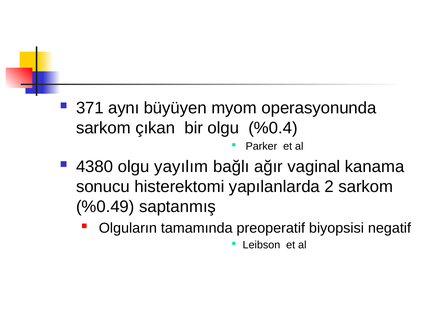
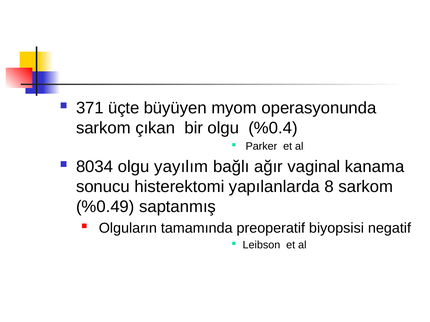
aynı: aynı -> üçte
4380: 4380 -> 8034
2: 2 -> 8
